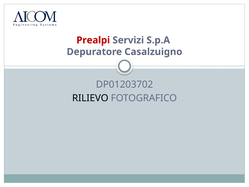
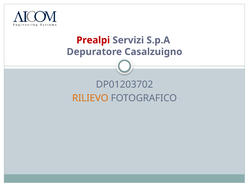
RILIEVO colour: black -> orange
